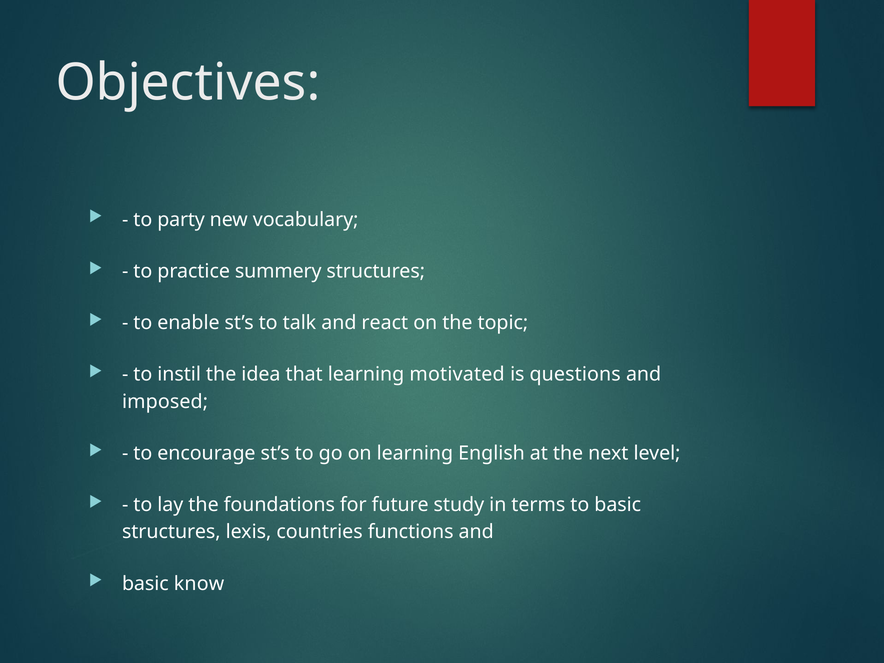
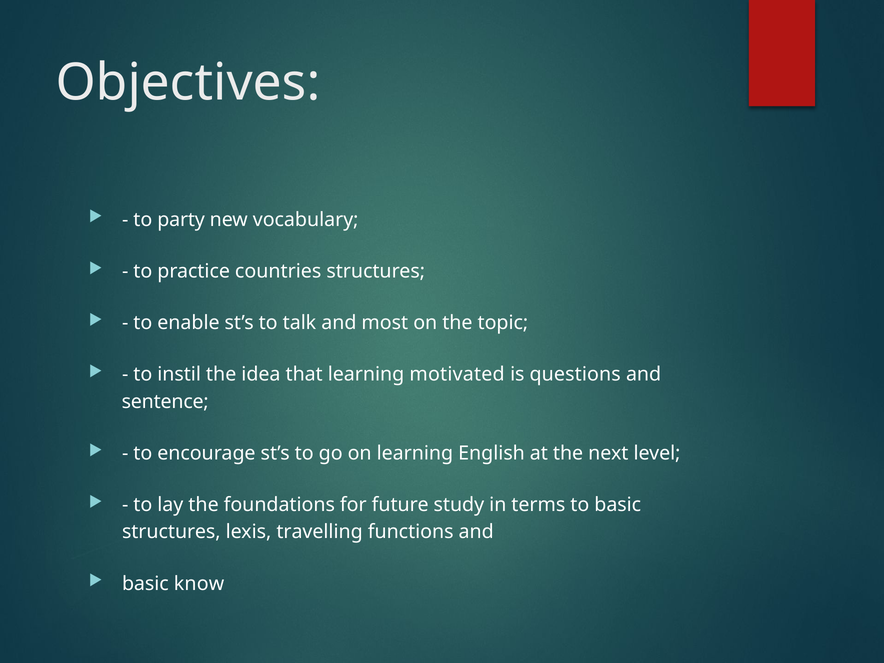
summery: summery -> countries
react: react -> most
imposed: imposed -> sentence
countries: countries -> travelling
